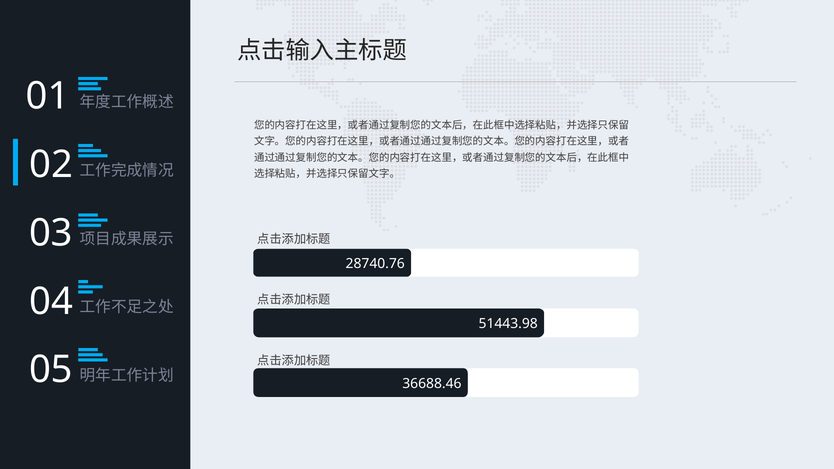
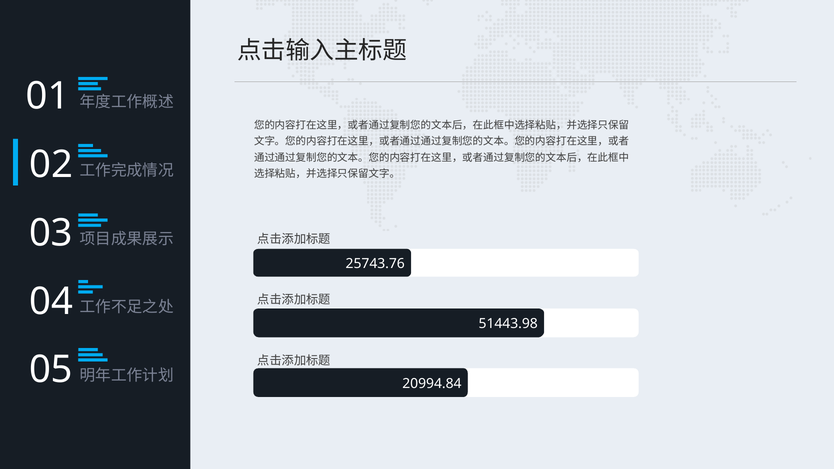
28740.76: 28740.76 -> 25743.76
36688.46: 36688.46 -> 20994.84
